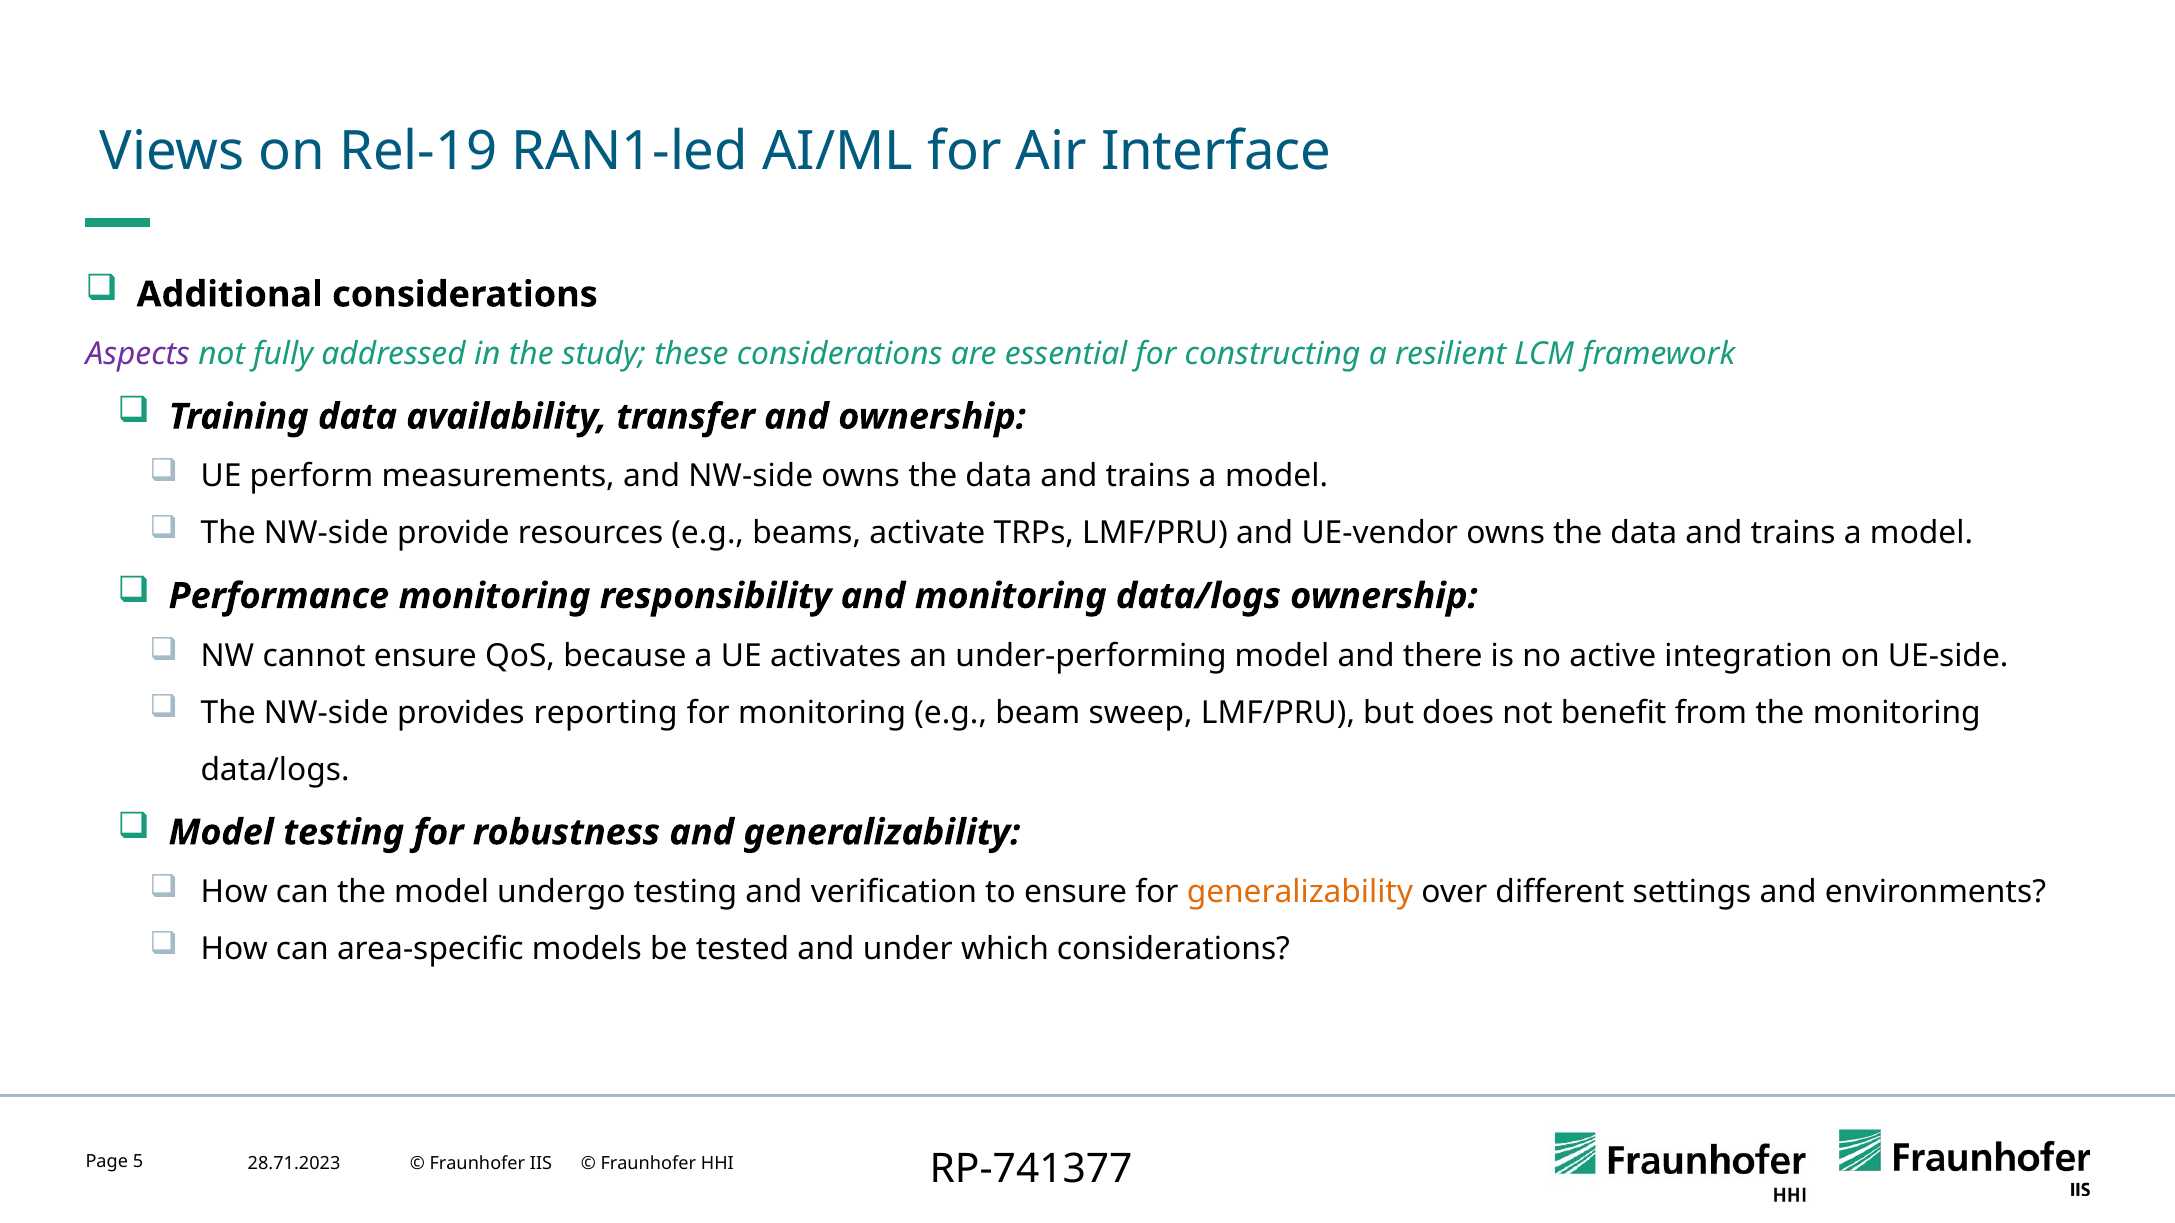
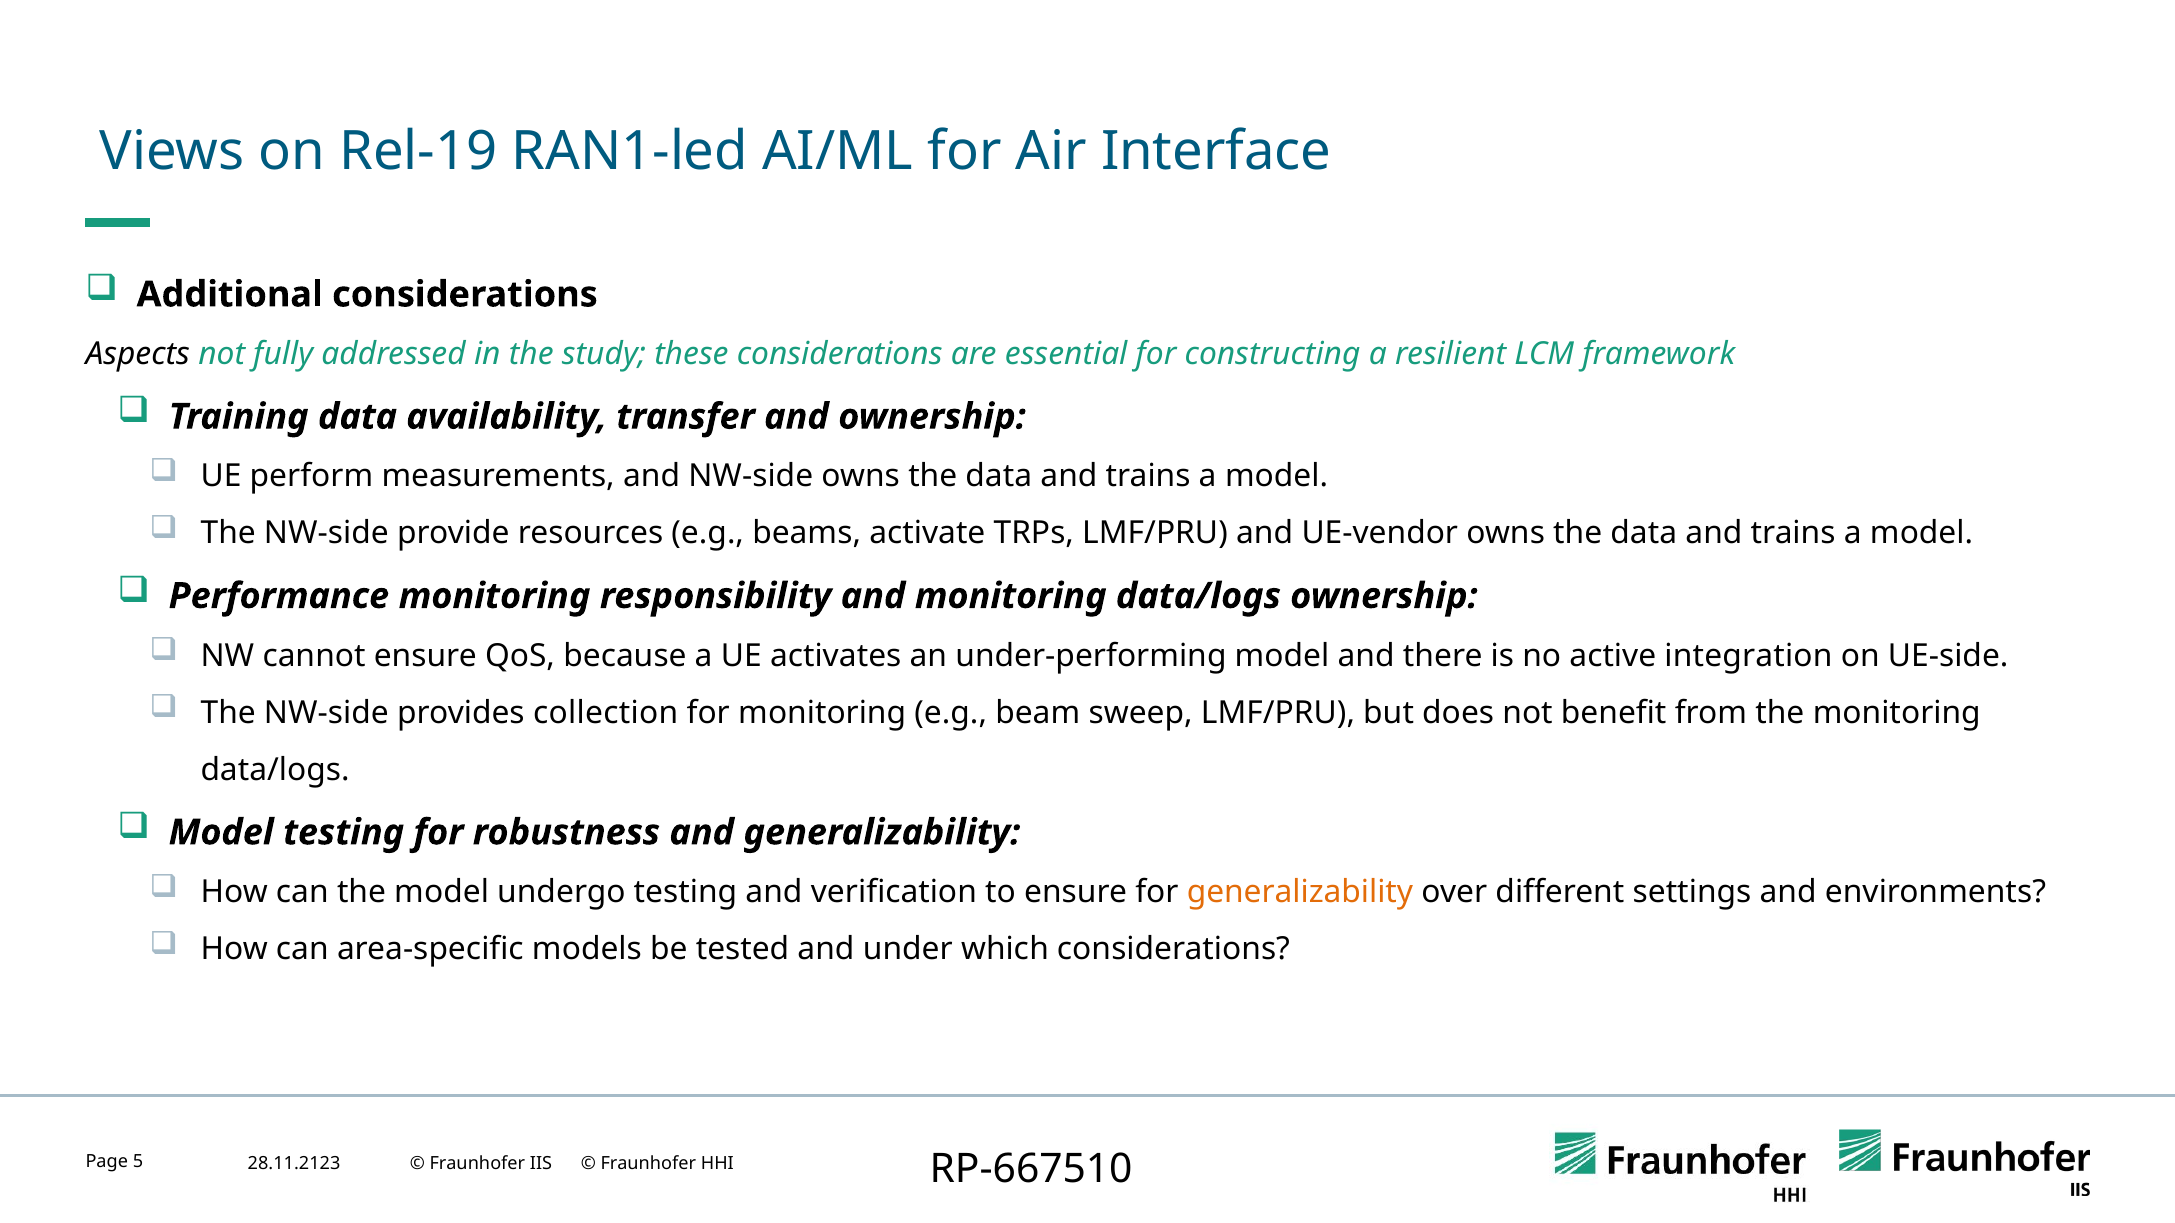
Aspects colour: purple -> black
reporting: reporting -> collection
28.71.2023: 28.71.2023 -> 28.11.2123
RP-741377: RP-741377 -> RP-667510
